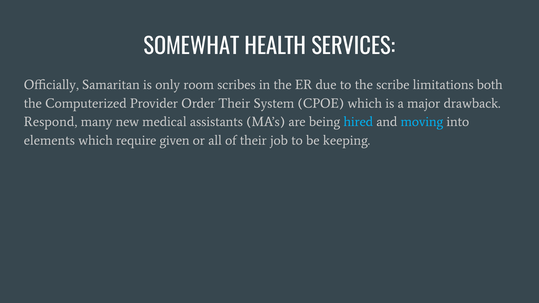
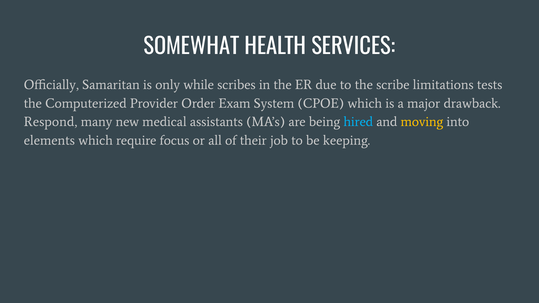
room: room -> while
both: both -> tests
Order Their: Their -> Exam
moving colour: light blue -> yellow
given: given -> focus
